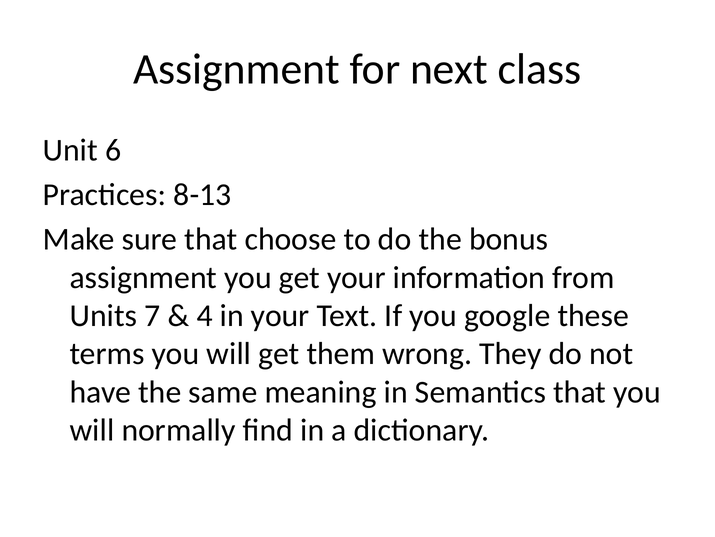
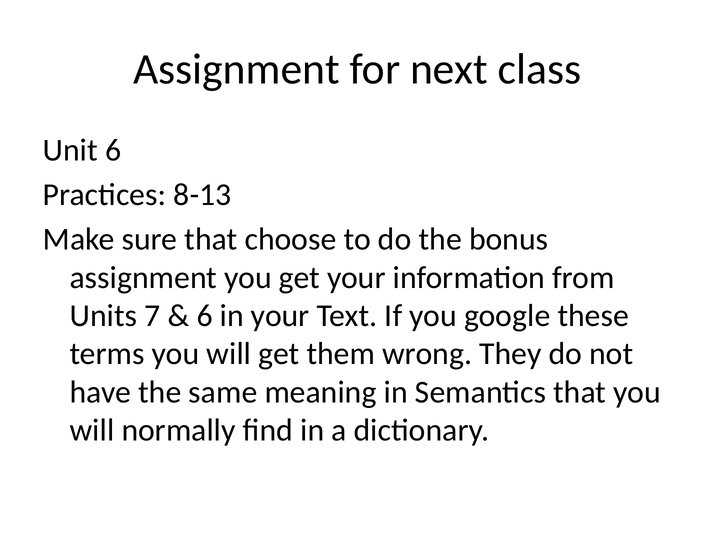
4 at (205, 315): 4 -> 6
